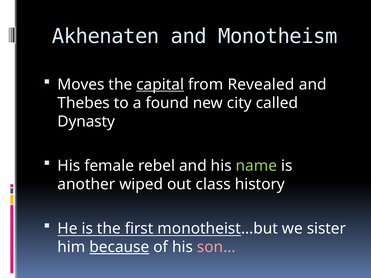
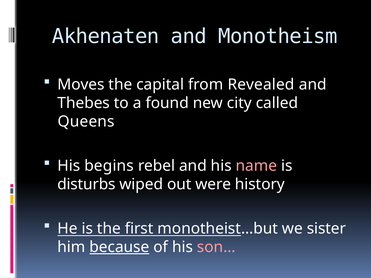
capital underline: present -> none
Dynasty: Dynasty -> Queens
female: female -> begins
name colour: light green -> pink
another: another -> disturbs
class: class -> were
